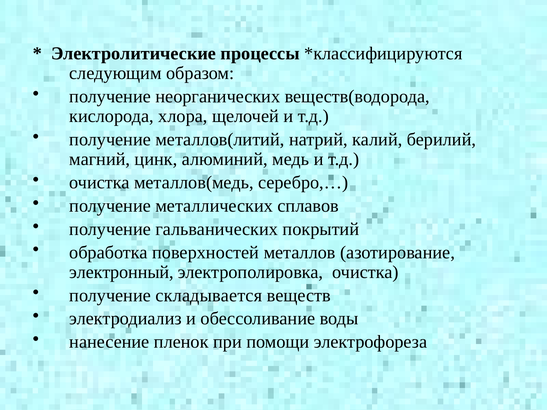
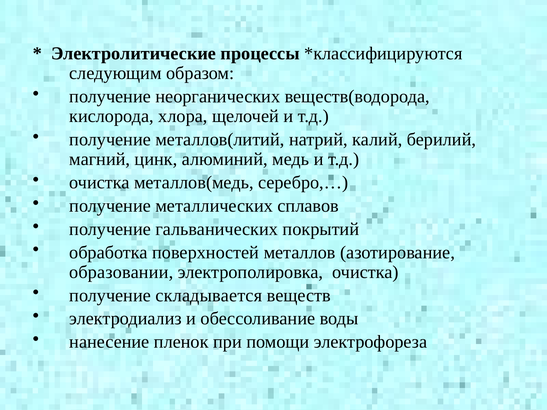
электронный: электронный -> образовании
